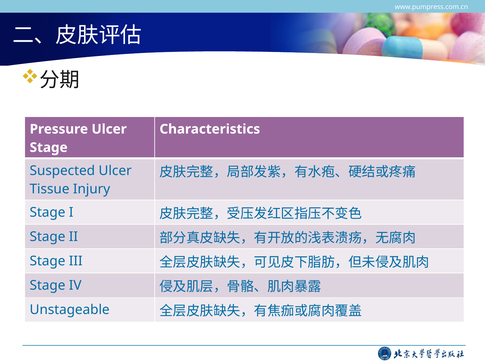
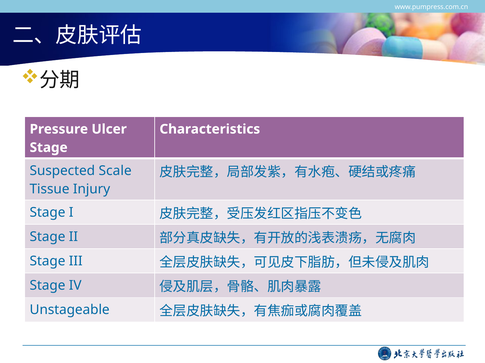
Suspected Ulcer: Ulcer -> Scale
